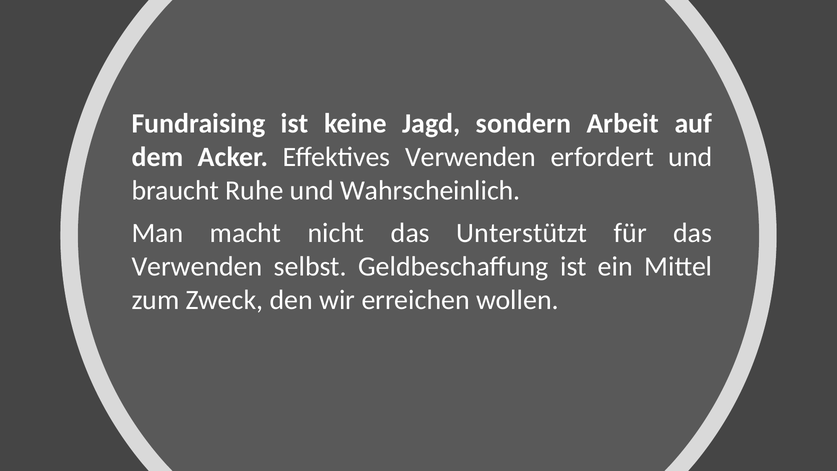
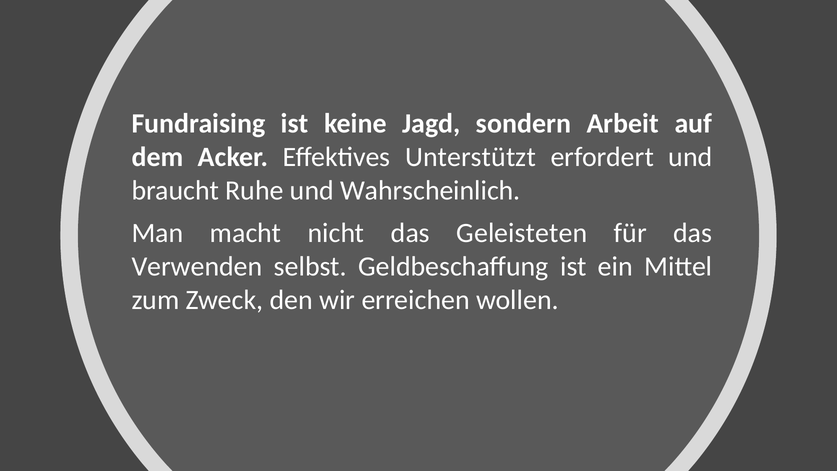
Effektives Verwenden: Verwenden -> Unterstützt
Unterstützt: Unterstützt -> Geleisteten
